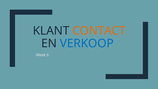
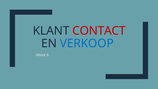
CONTACT colour: orange -> red
